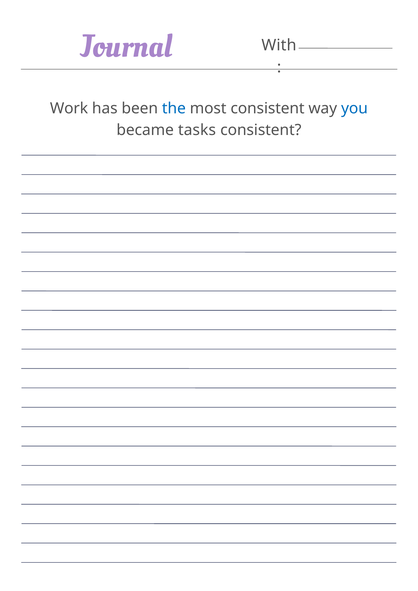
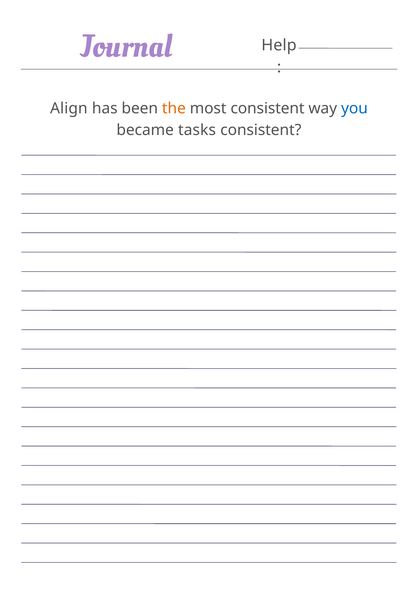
With: With -> Help
Work: Work -> Align
the colour: blue -> orange
